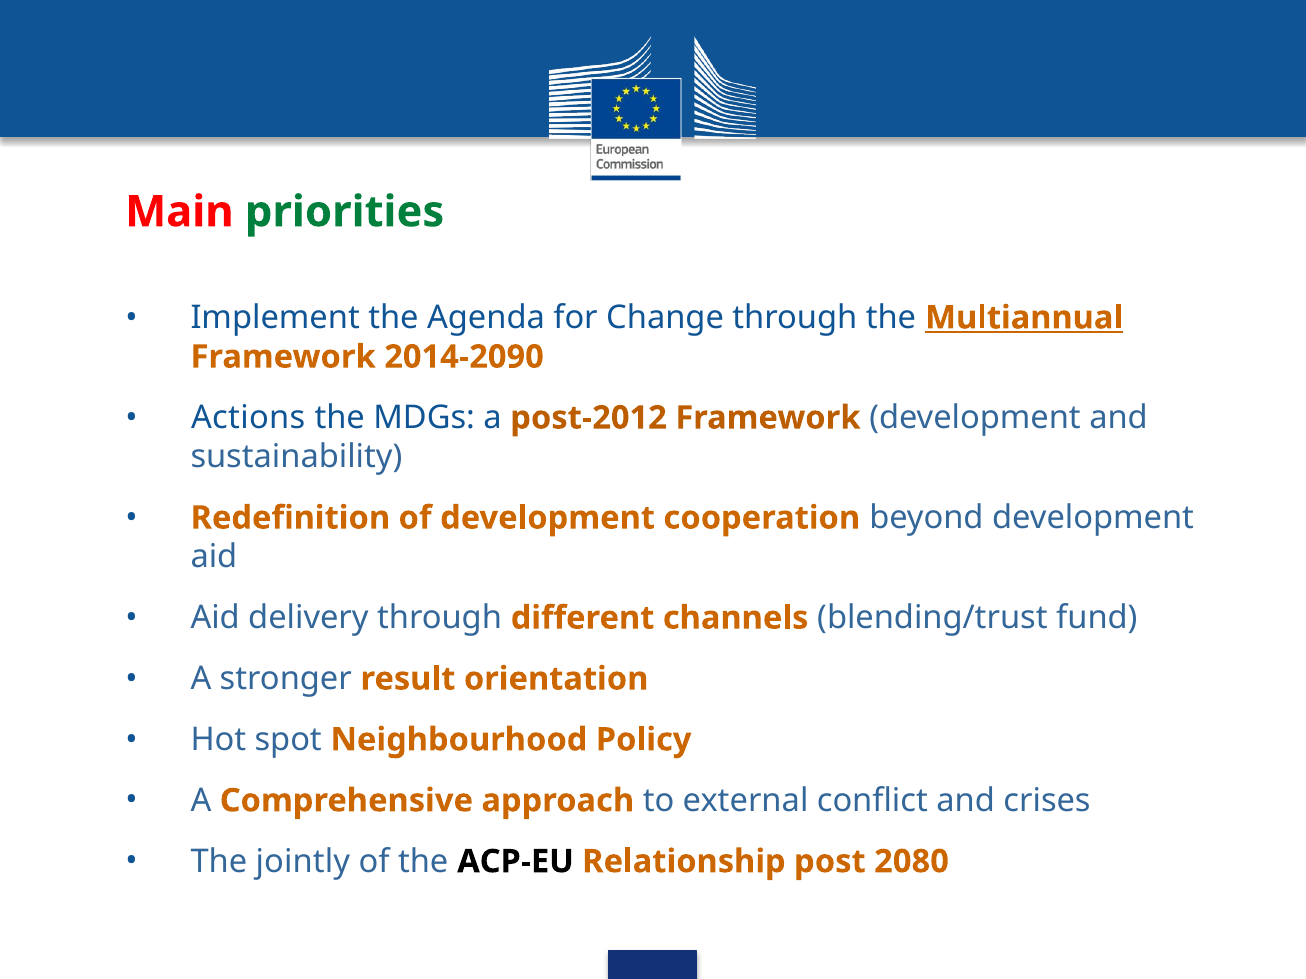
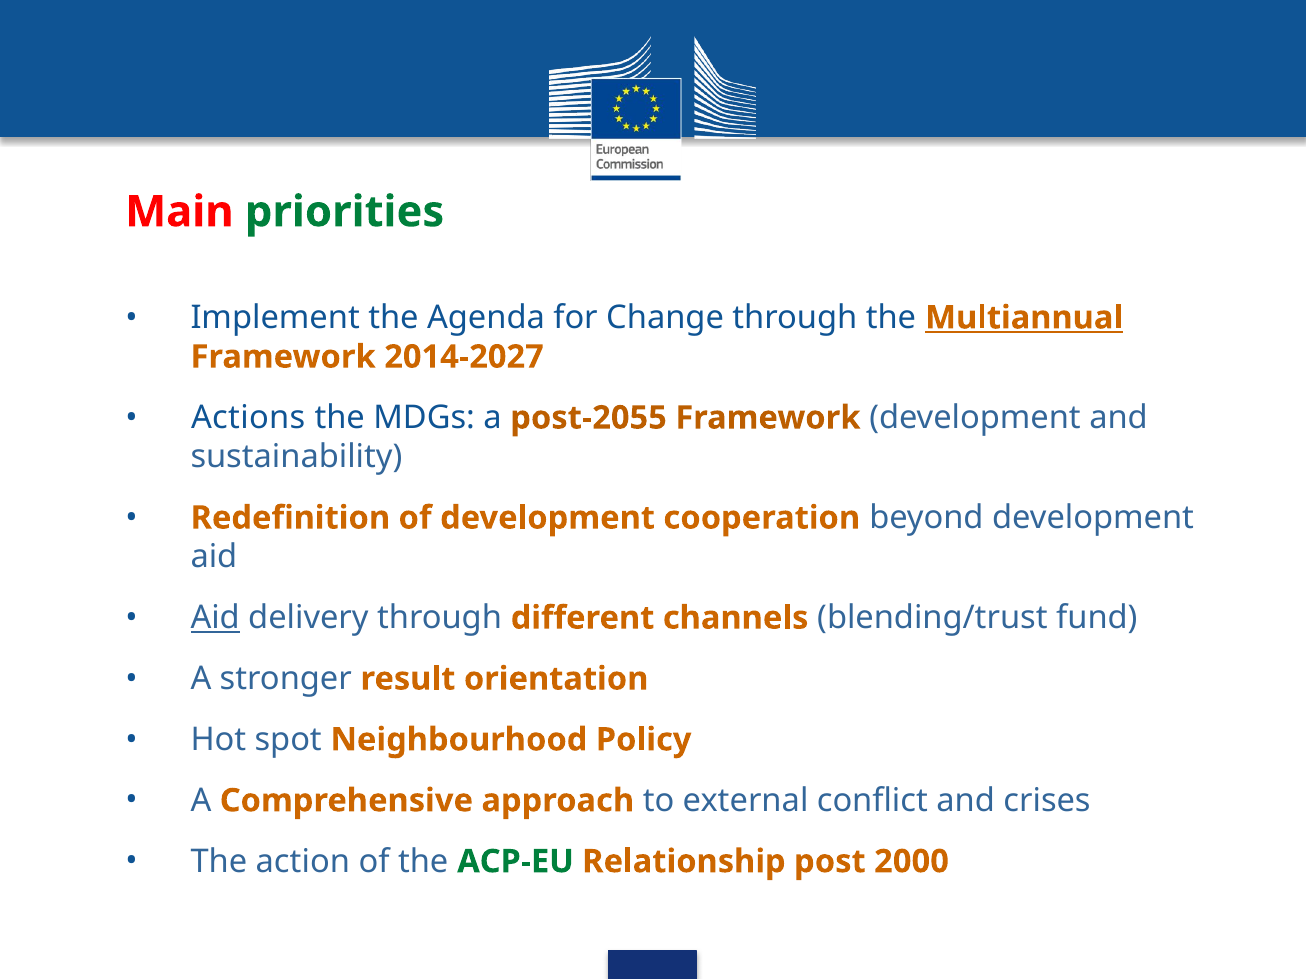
2014-2090: 2014-2090 -> 2014-2027
post-2012: post-2012 -> post-2055
Aid at (215, 618) underline: none -> present
jointly: jointly -> action
ACP-EU colour: black -> green
2080: 2080 -> 2000
